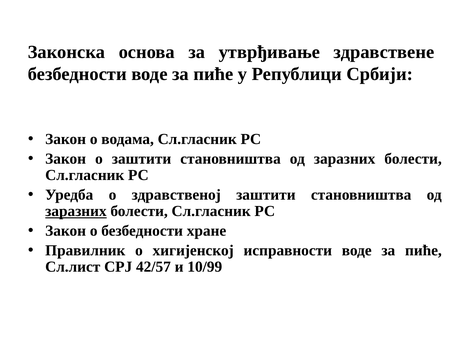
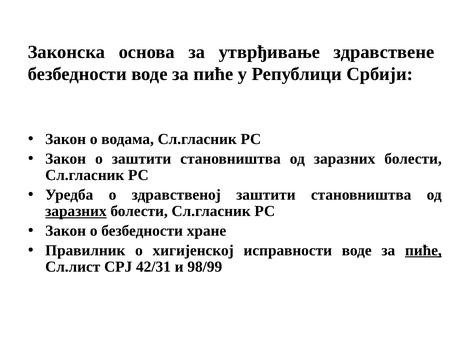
пиће at (423, 251) underline: none -> present
42/57: 42/57 -> 42/31
10/99: 10/99 -> 98/99
